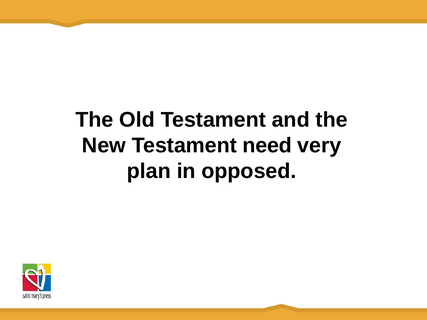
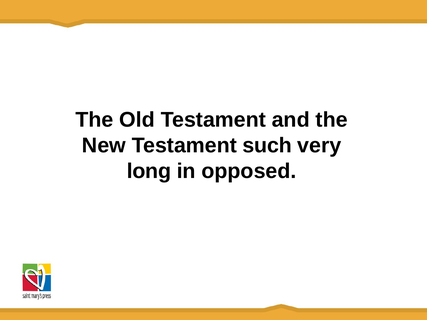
need: need -> such
plan: plan -> long
